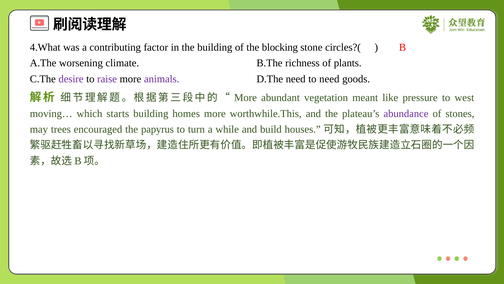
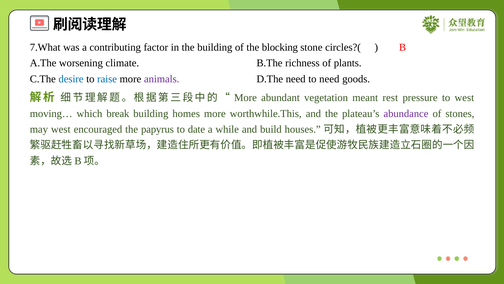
4.What: 4.What -> 7.What
desire colour: purple -> blue
raise colour: purple -> blue
like: like -> rest
starts: starts -> break
may trees: trees -> west
turn: turn -> date
